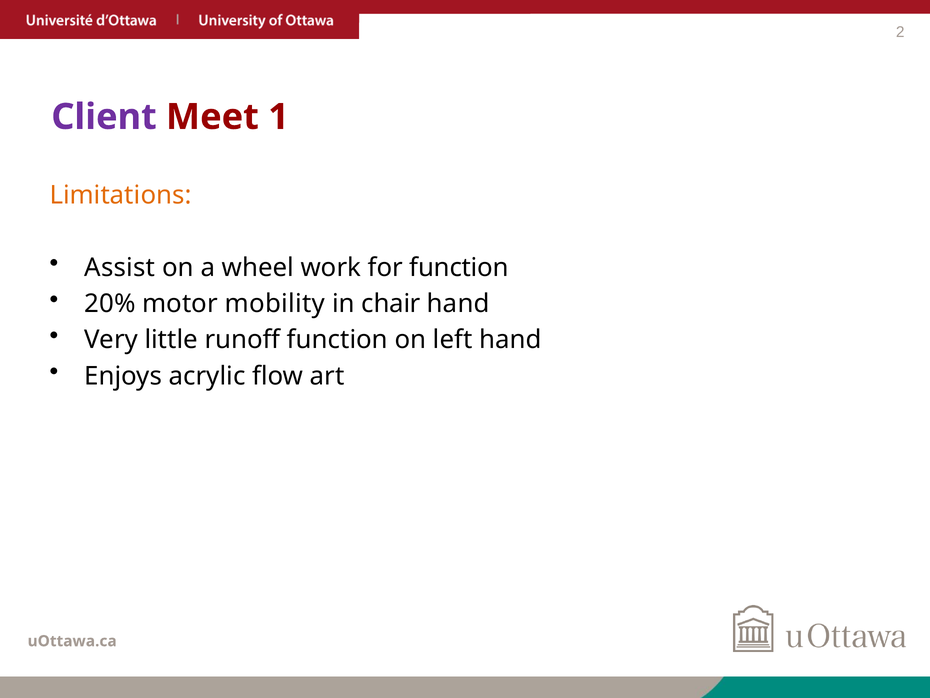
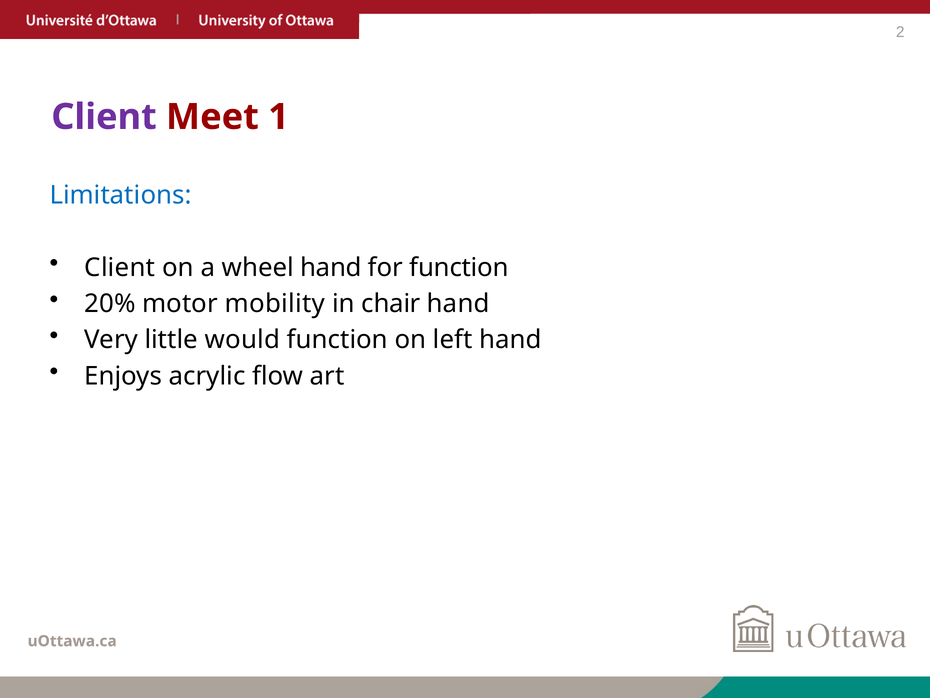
Limitations colour: orange -> blue
Assist at (120, 267): Assist -> Client
wheel work: work -> hand
runoff: runoff -> would
